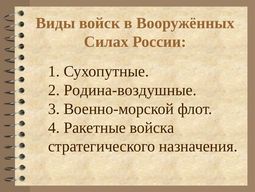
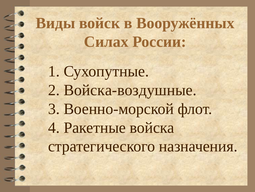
Родина-воздушные: Родина-воздушные -> Войска-воздушные
